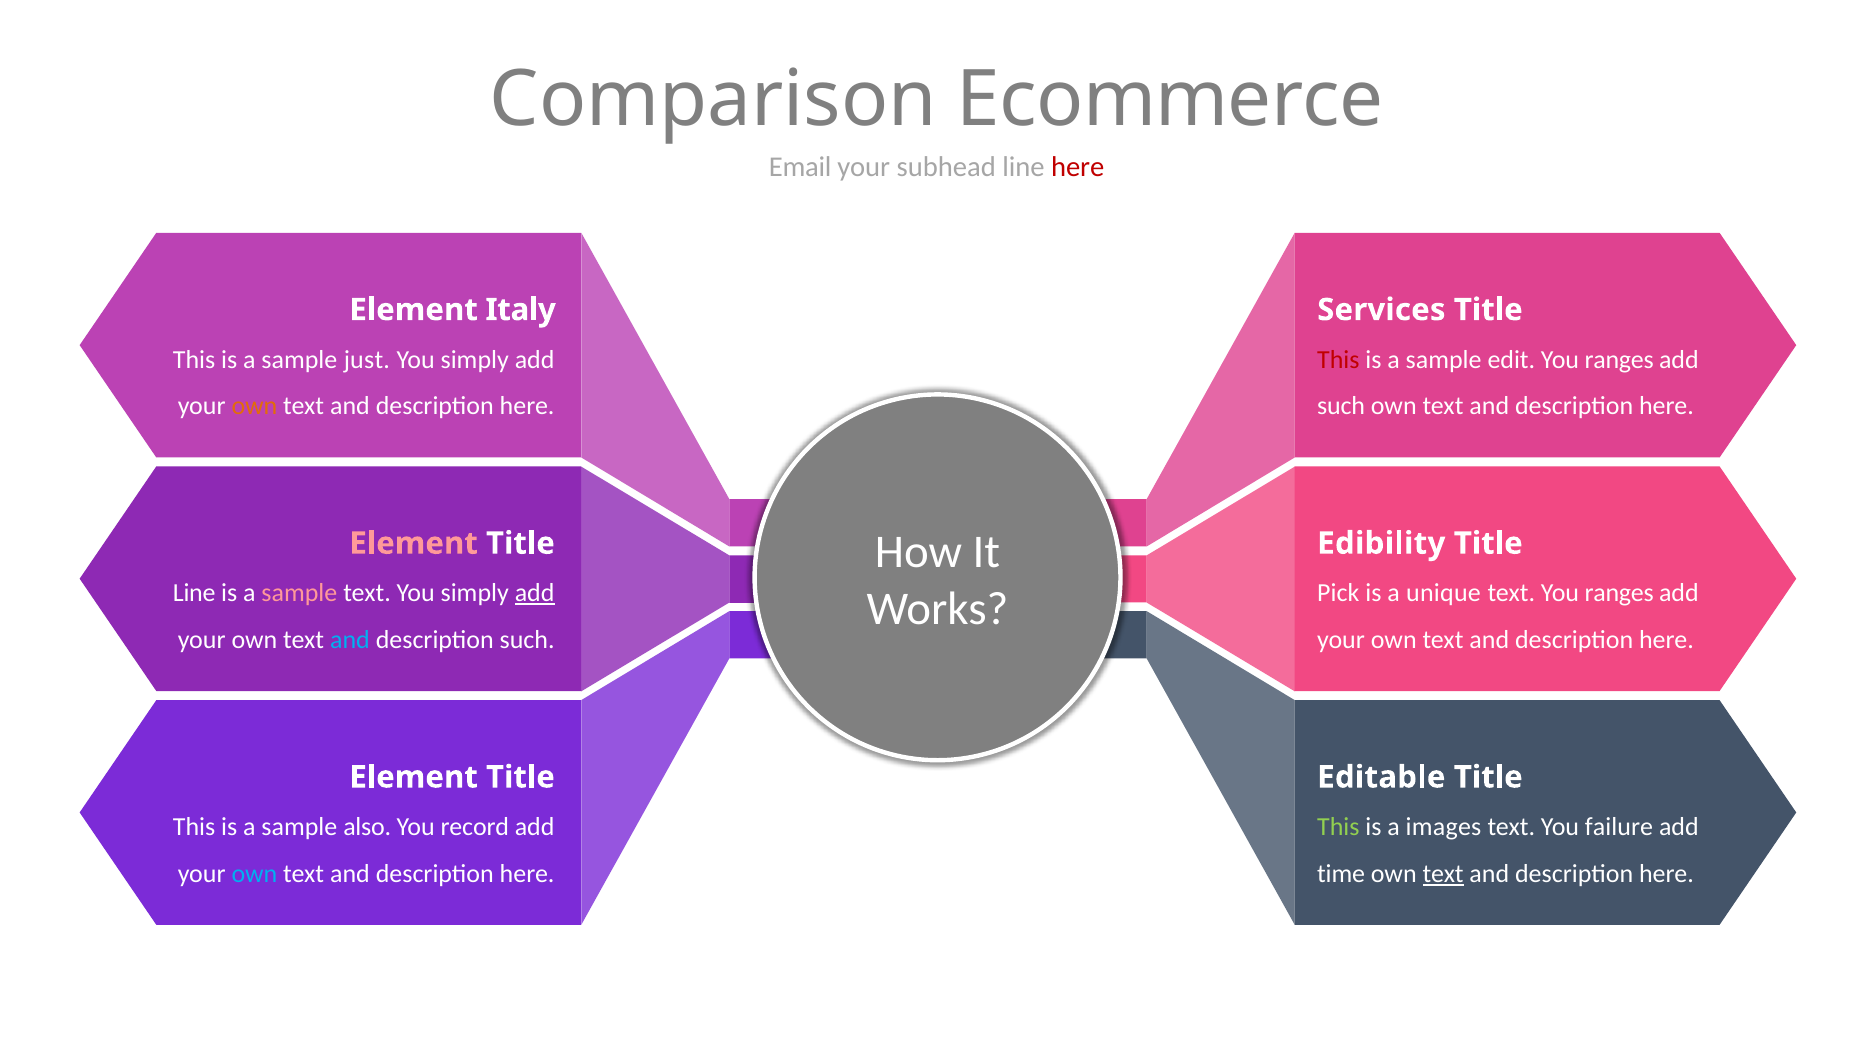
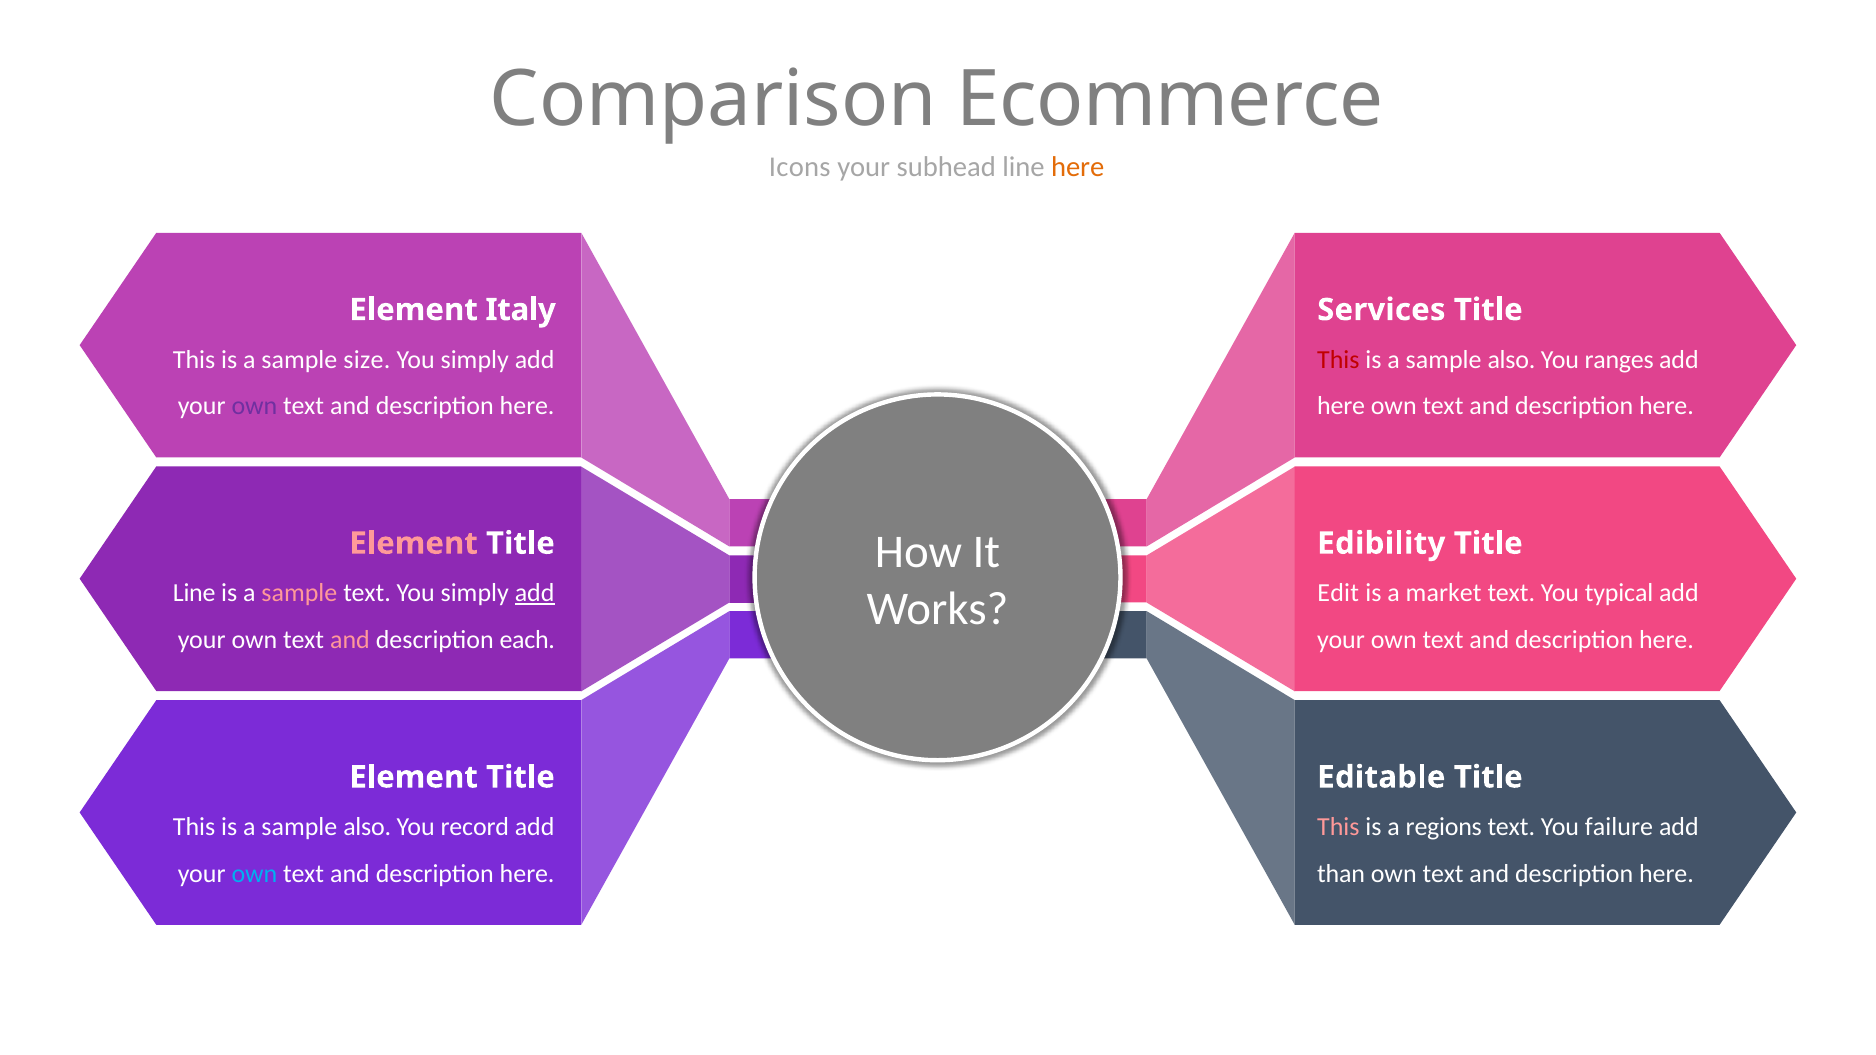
Email: Email -> Icons
here at (1078, 167) colour: red -> orange
just: just -> size
edit at (1511, 360): edit -> also
own at (254, 406) colour: orange -> purple
such at (1341, 406): such -> here
Pick: Pick -> Edit
unique: unique -> market
text You ranges: ranges -> typical
and at (350, 640) colour: light blue -> pink
description such: such -> each
This at (1338, 827) colour: light green -> pink
images: images -> regions
time: time -> than
text at (1443, 874) underline: present -> none
